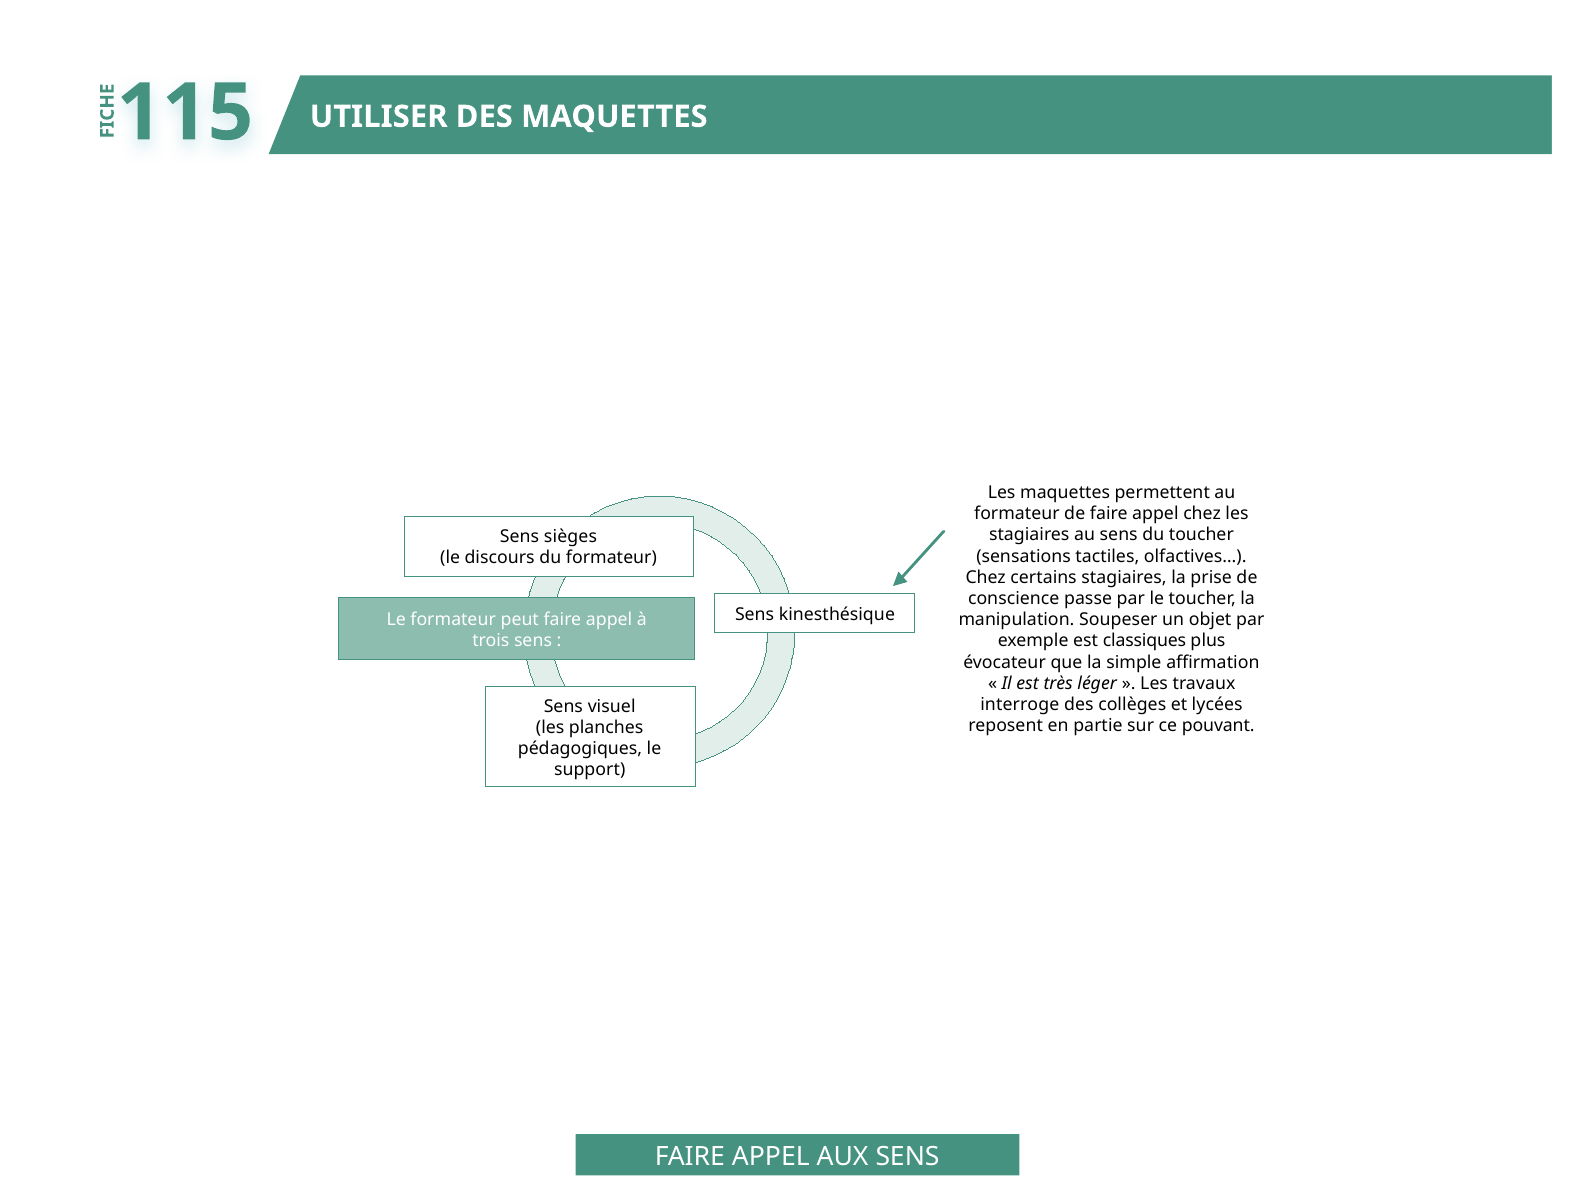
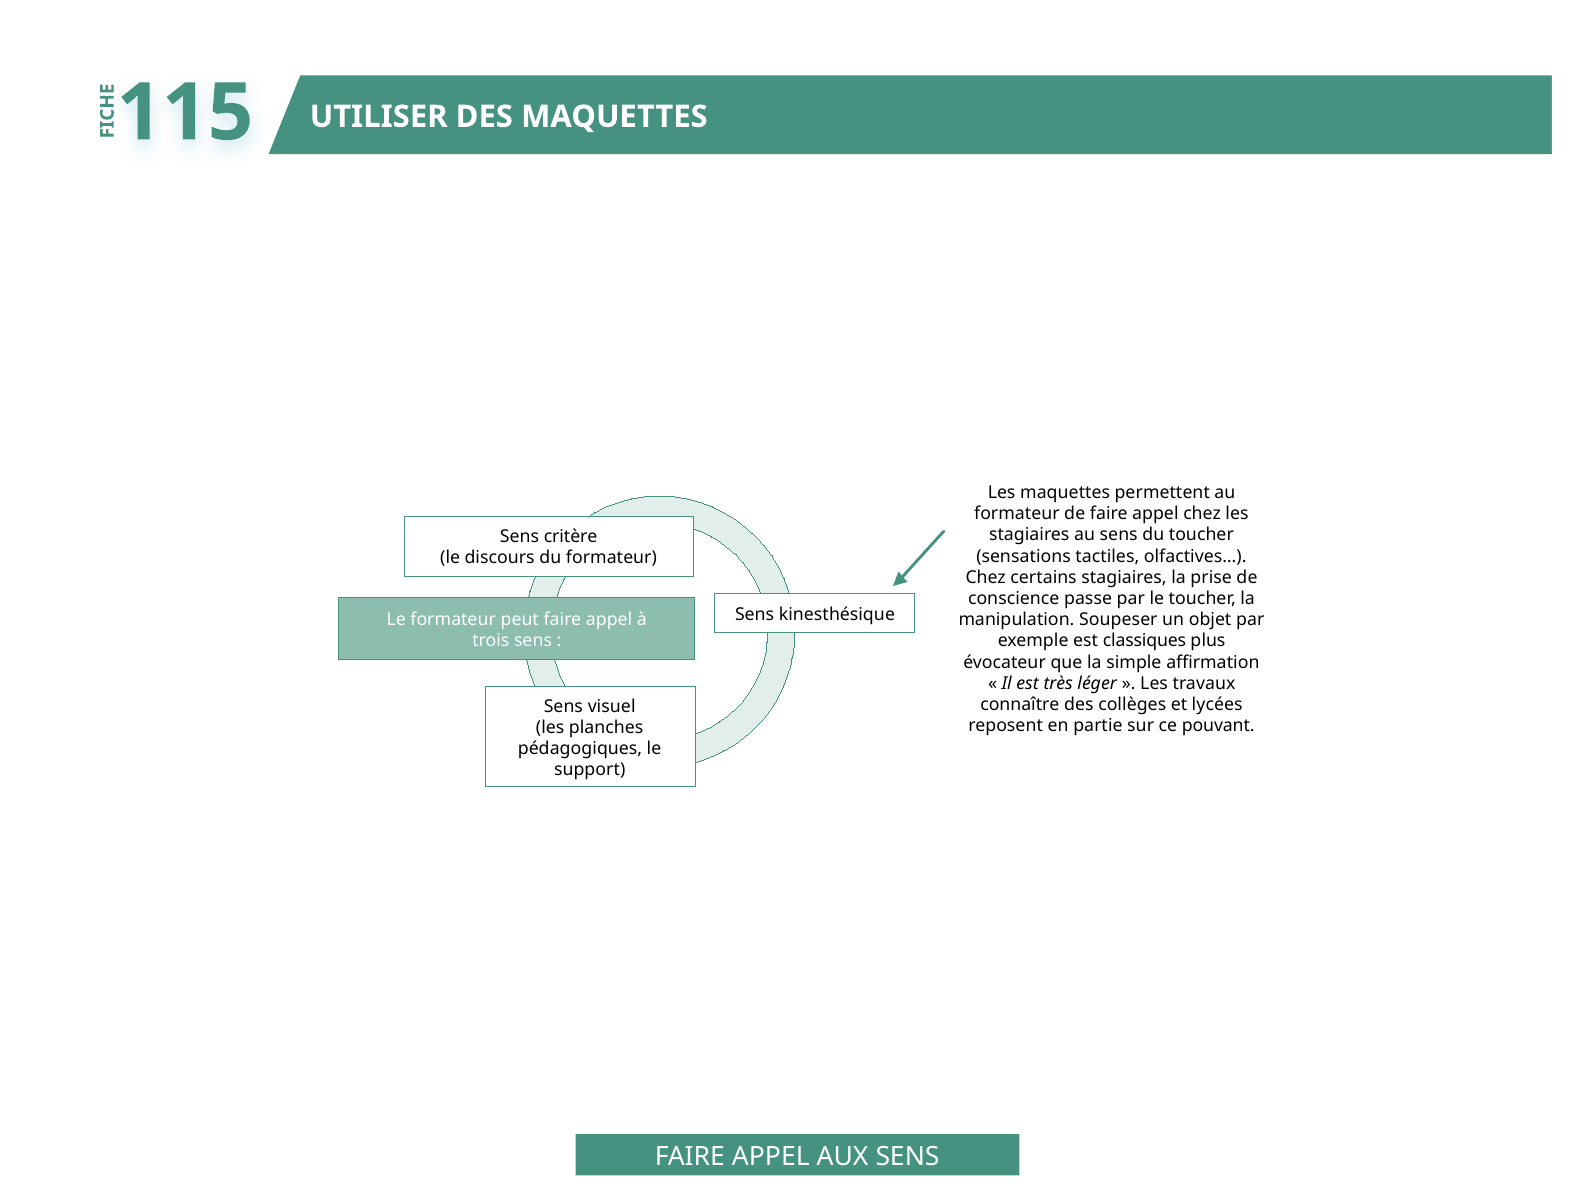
sièges: sièges -> critère
interroge: interroge -> connaître
